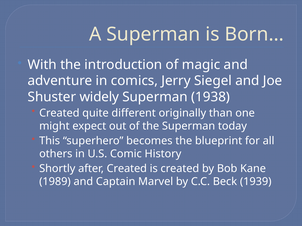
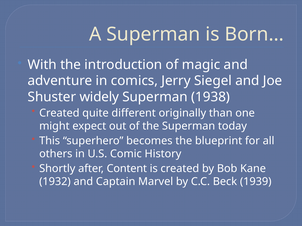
after Created: Created -> Content
1989: 1989 -> 1932
